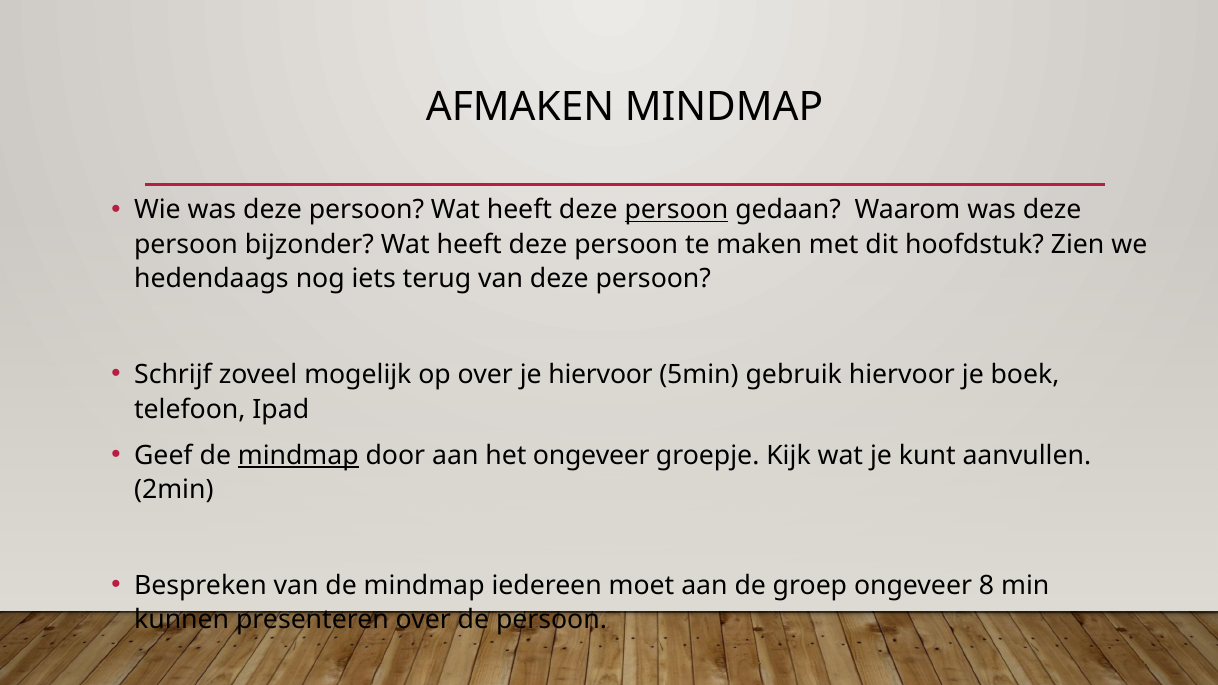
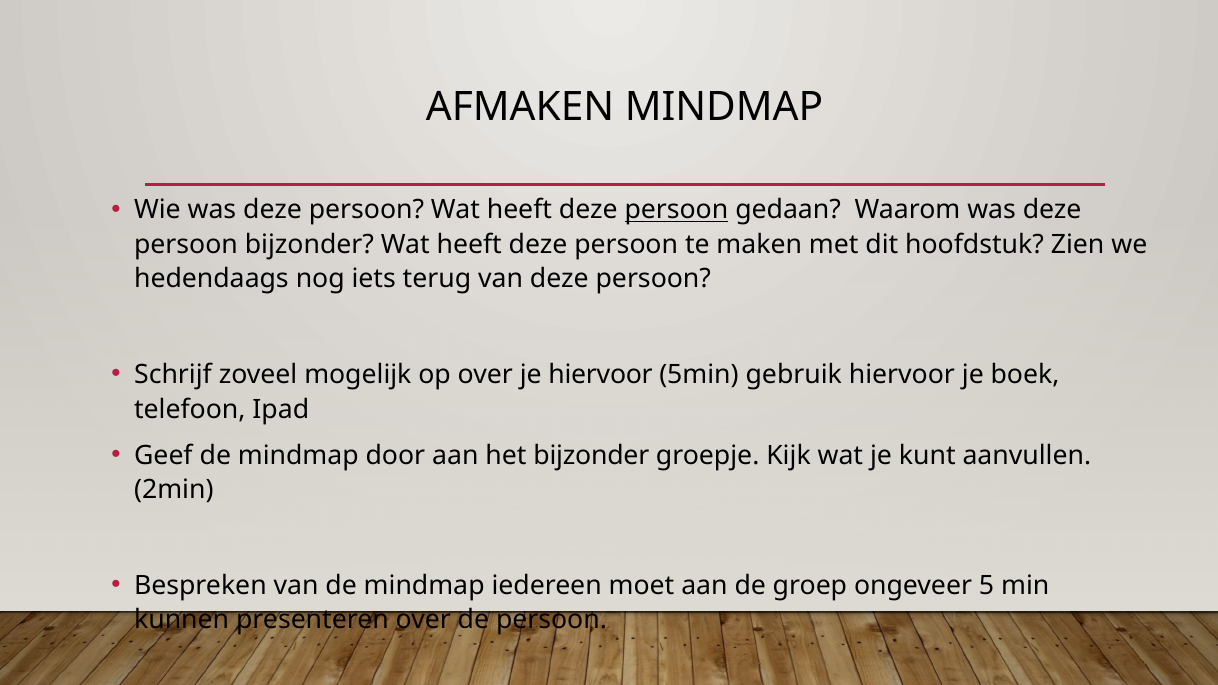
mindmap at (298, 455) underline: present -> none
het ongeveer: ongeveer -> bijzonder
8: 8 -> 5
